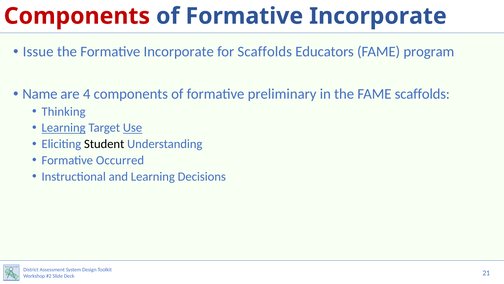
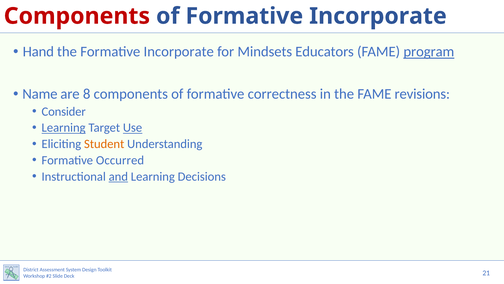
Issue: Issue -> Hand
for Scaffolds: Scaffolds -> Mindsets
program underline: none -> present
4: 4 -> 8
preliminary: preliminary -> correctness
FAME scaffolds: scaffolds -> revisions
Thinking: Thinking -> Consider
Student colour: black -> orange
and underline: none -> present
